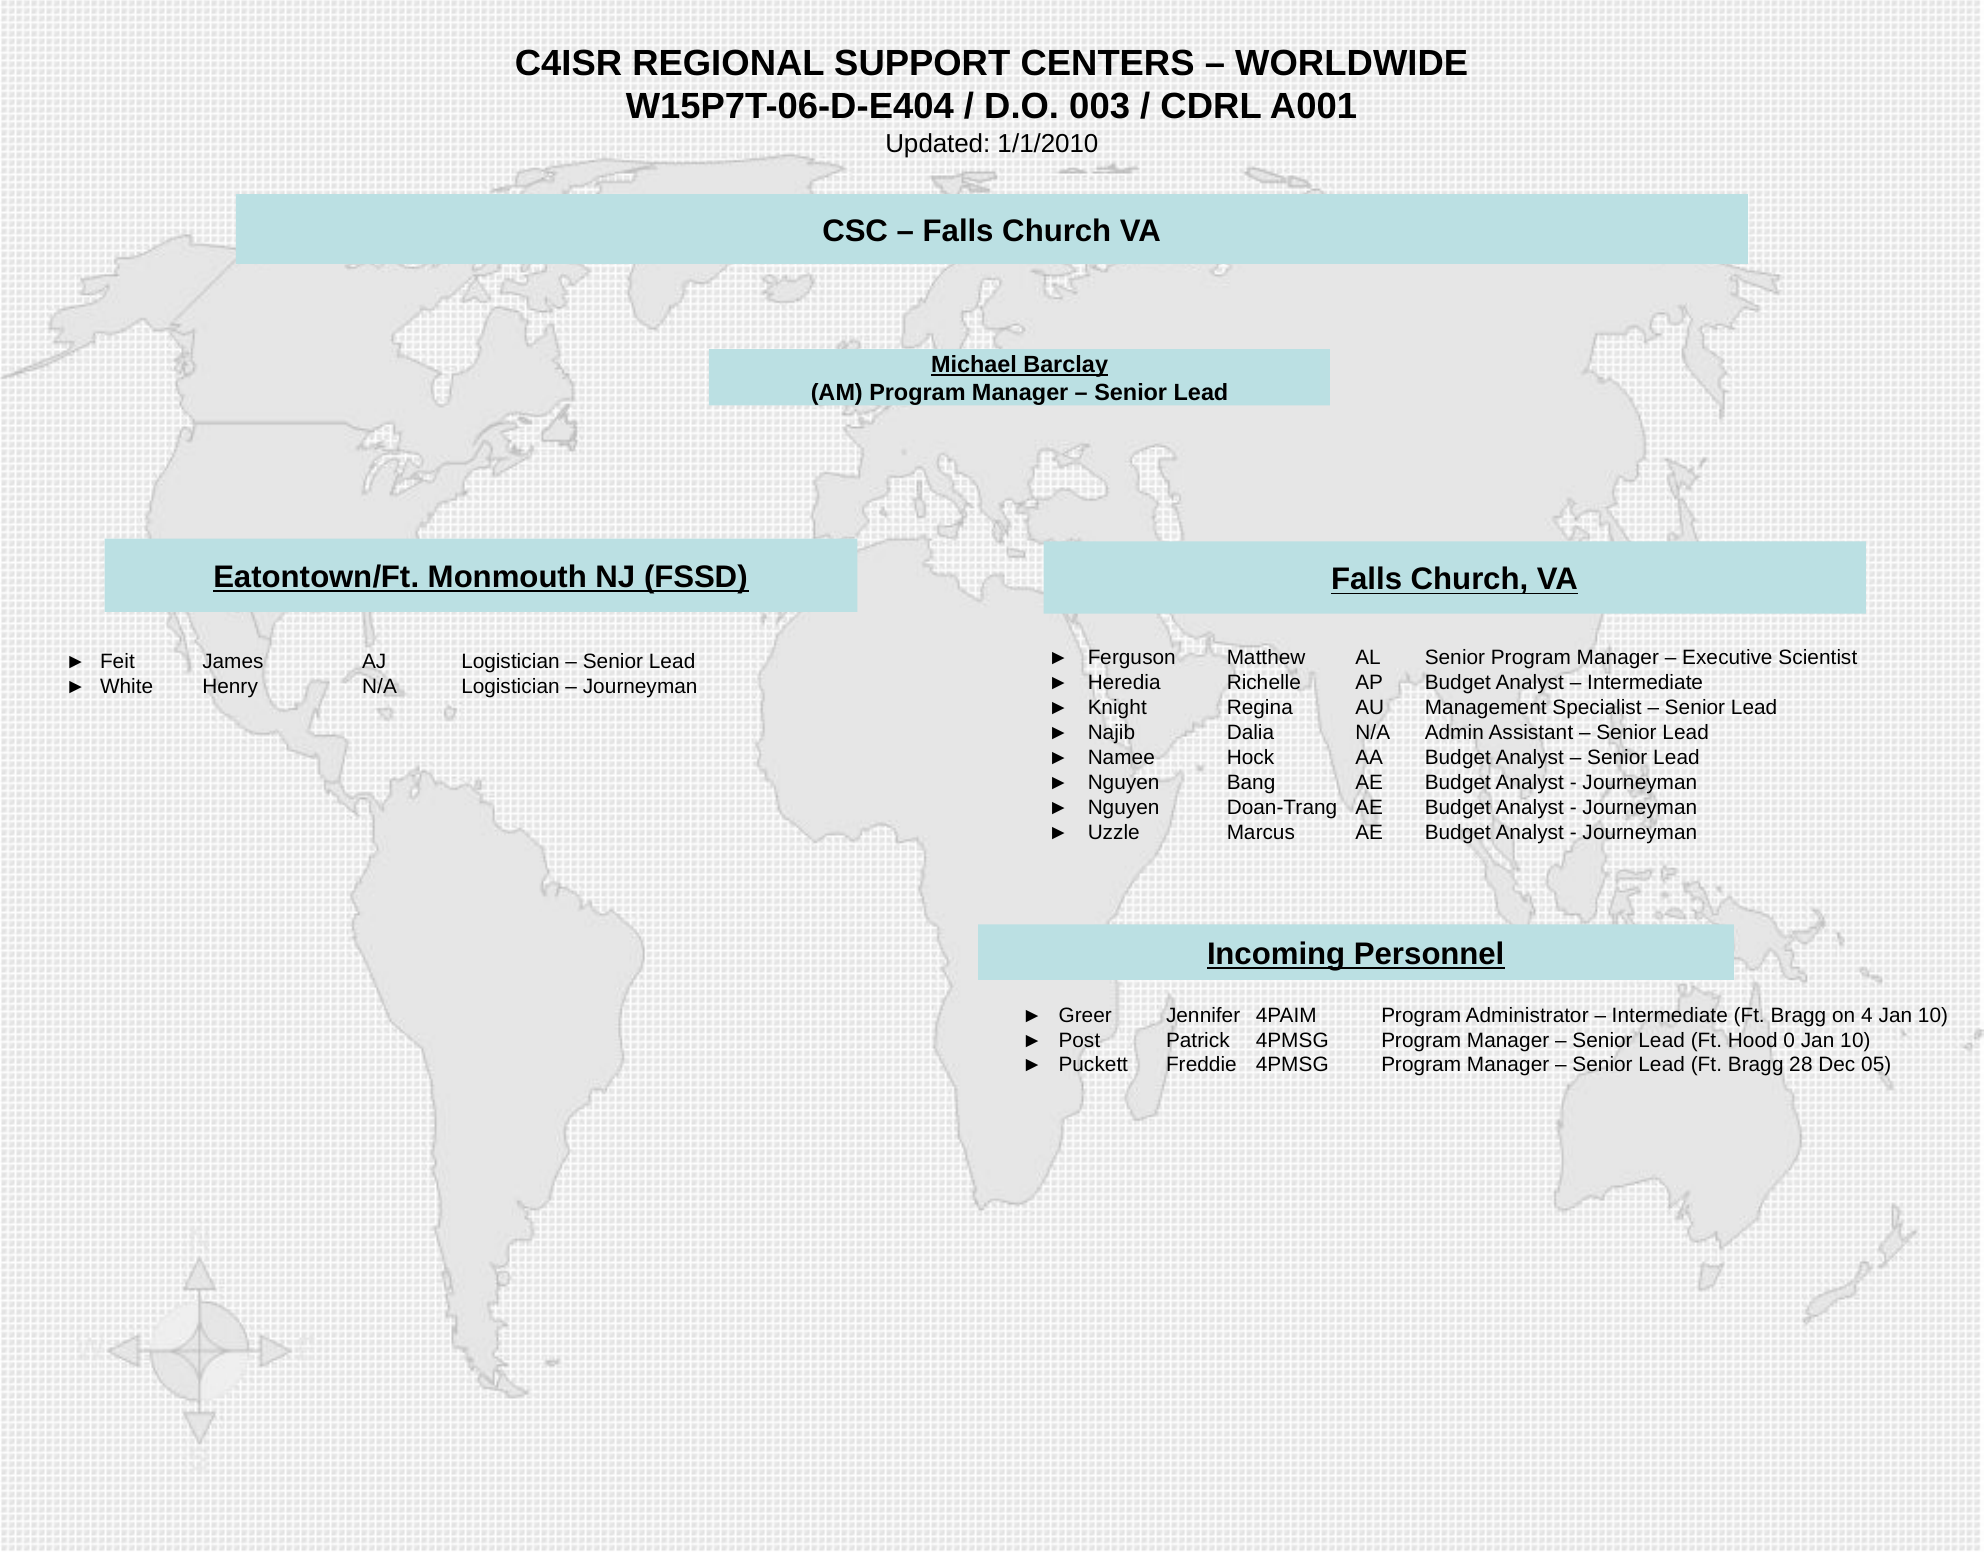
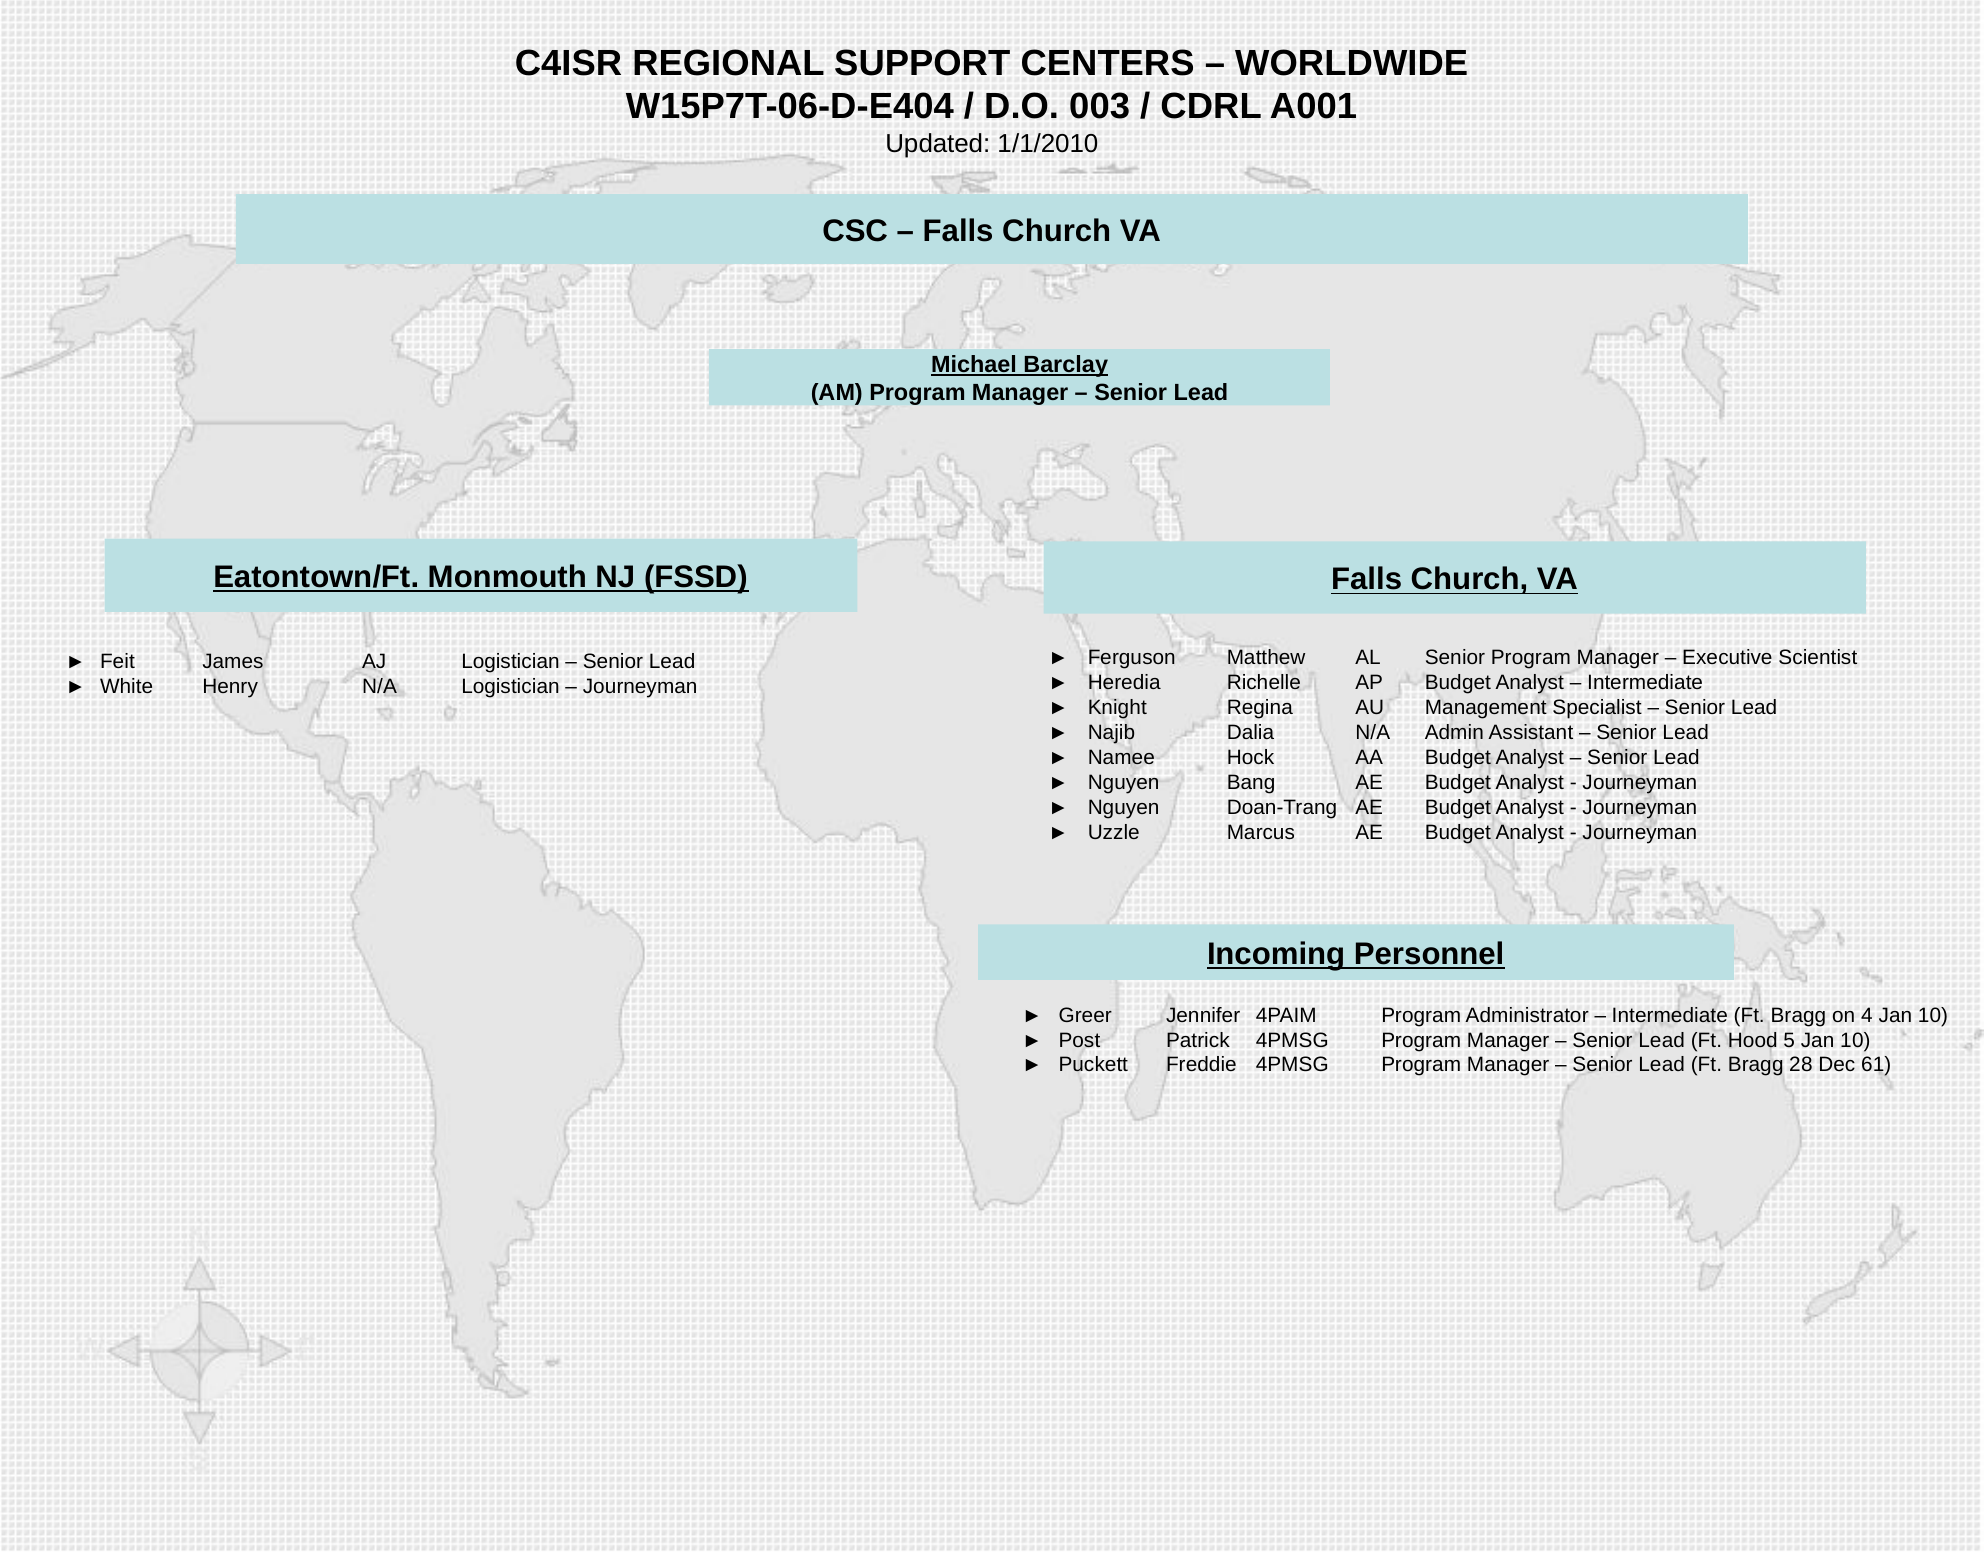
0: 0 -> 5
05: 05 -> 61
